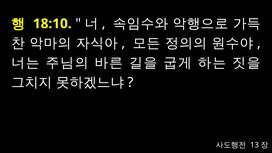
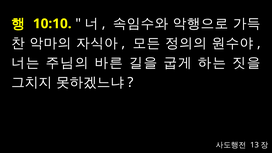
18:10: 18:10 -> 10:10
